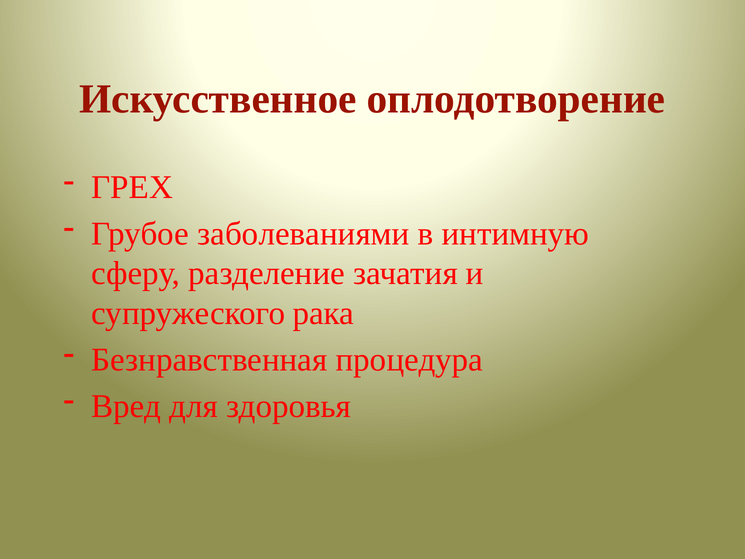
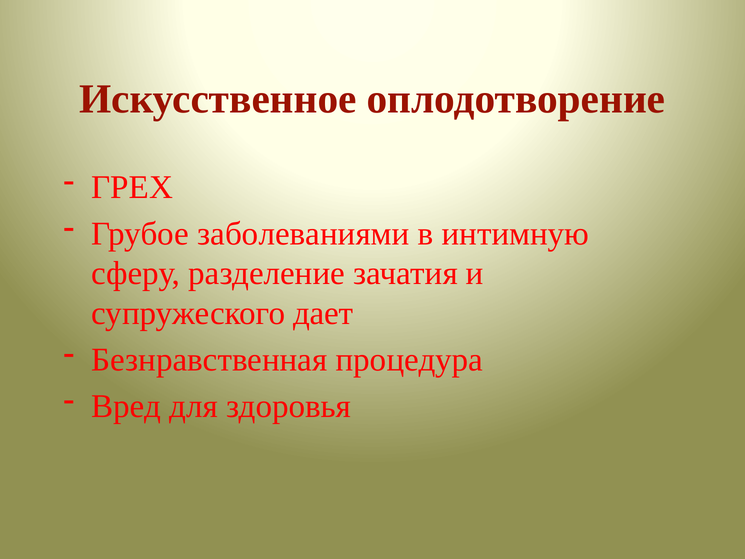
рака: рака -> дает
